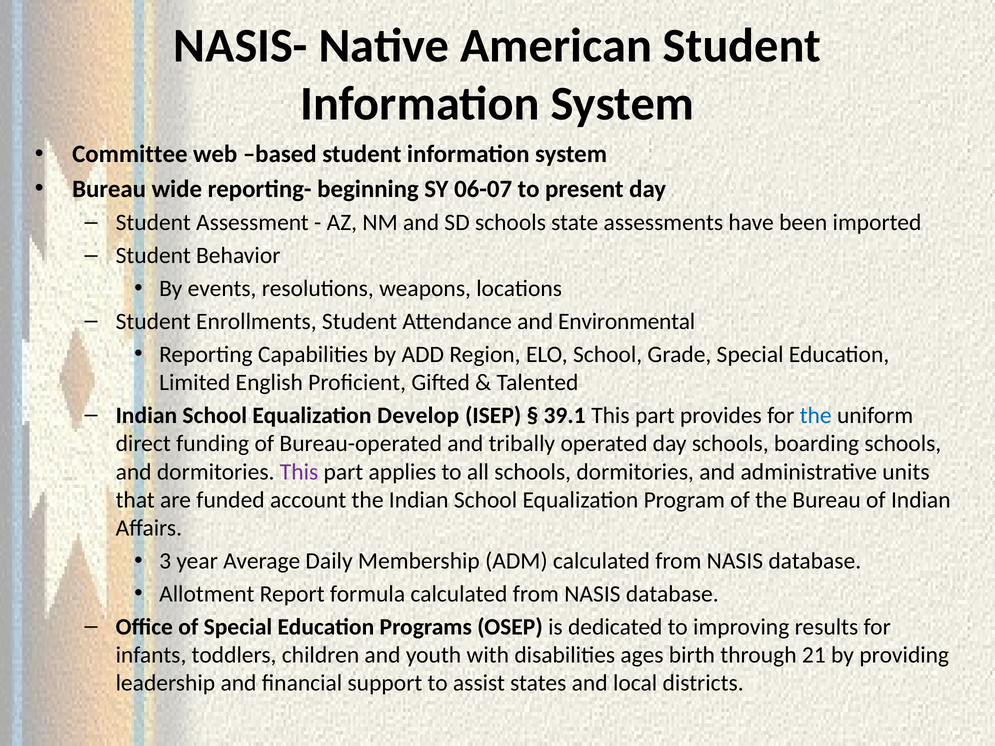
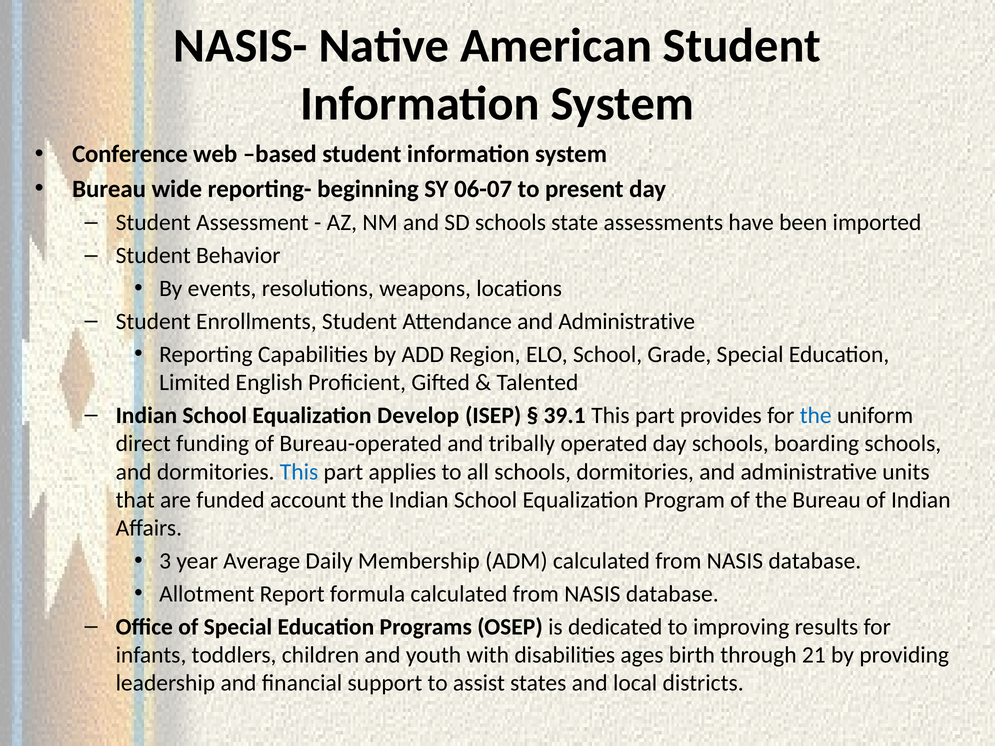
Committee: Committee -> Conference
Attendance and Environmental: Environmental -> Administrative
This at (299, 472) colour: purple -> blue
